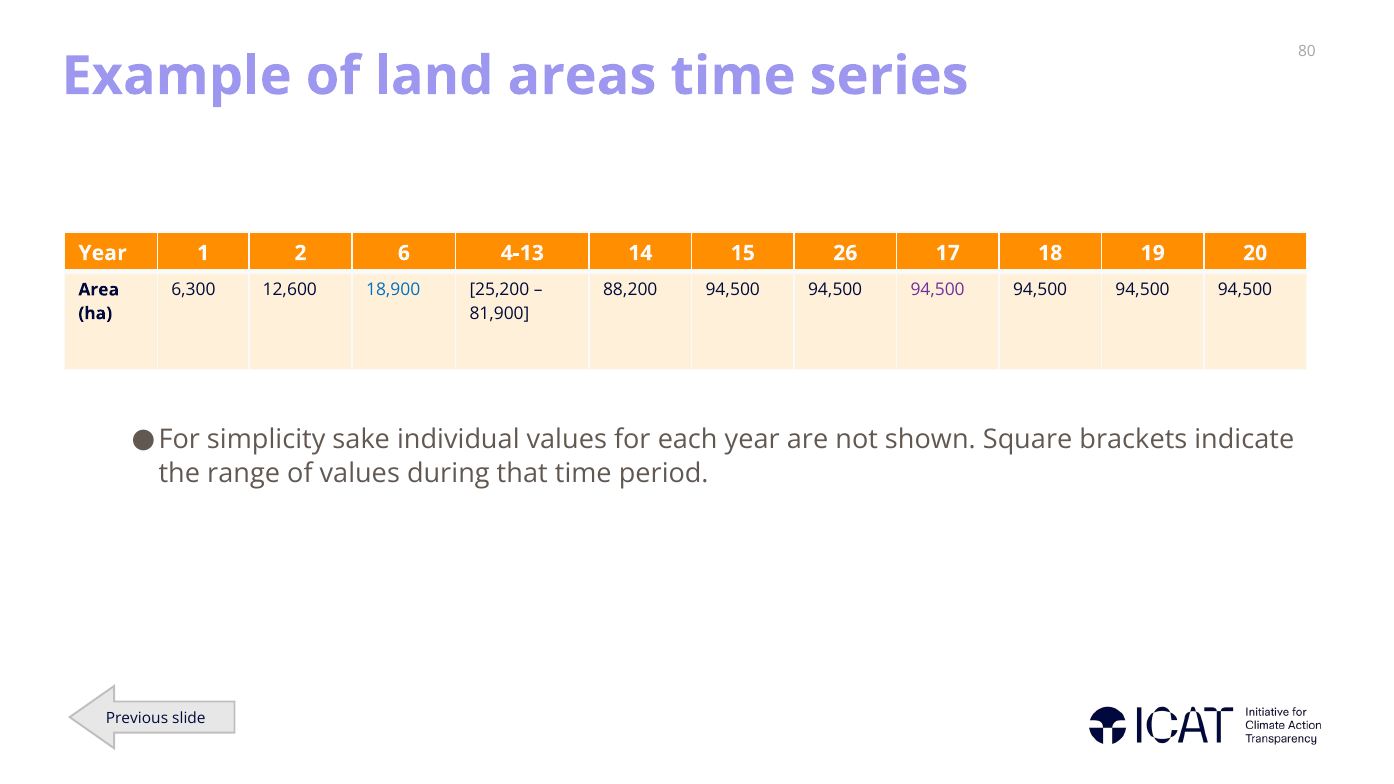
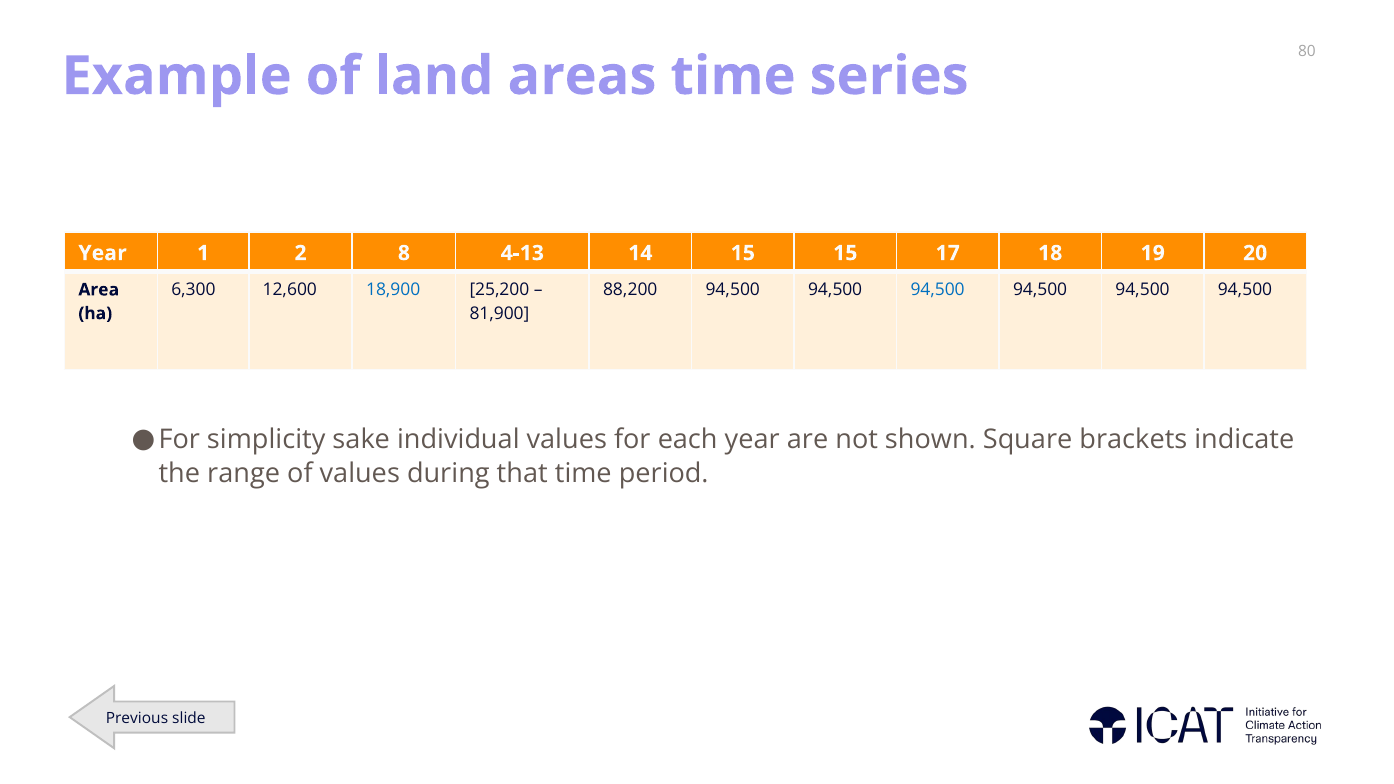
6: 6 -> 8
15 26: 26 -> 15
94,500 at (938, 290) colour: purple -> blue
